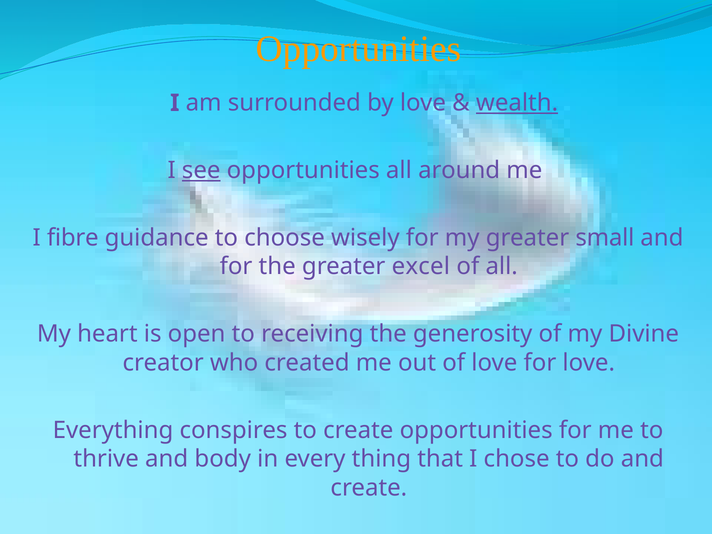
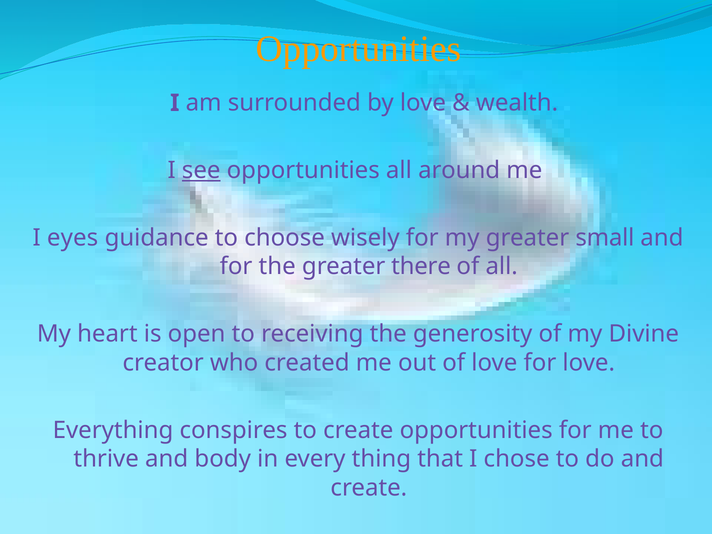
wealth underline: present -> none
fibre: fibre -> eyes
excel: excel -> there
